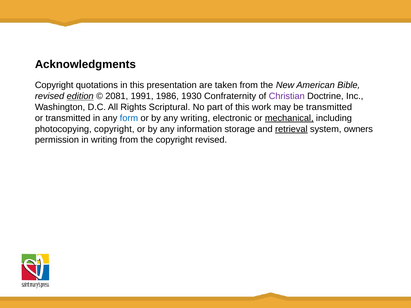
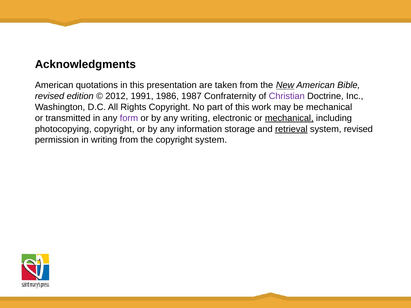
Copyright at (54, 85): Copyright -> American
New underline: none -> present
edition underline: present -> none
2081: 2081 -> 2012
1930: 1930 -> 1987
Rights Scriptural: Scriptural -> Copyright
be transmitted: transmitted -> mechanical
form colour: blue -> purple
system owners: owners -> revised
copyright revised: revised -> system
